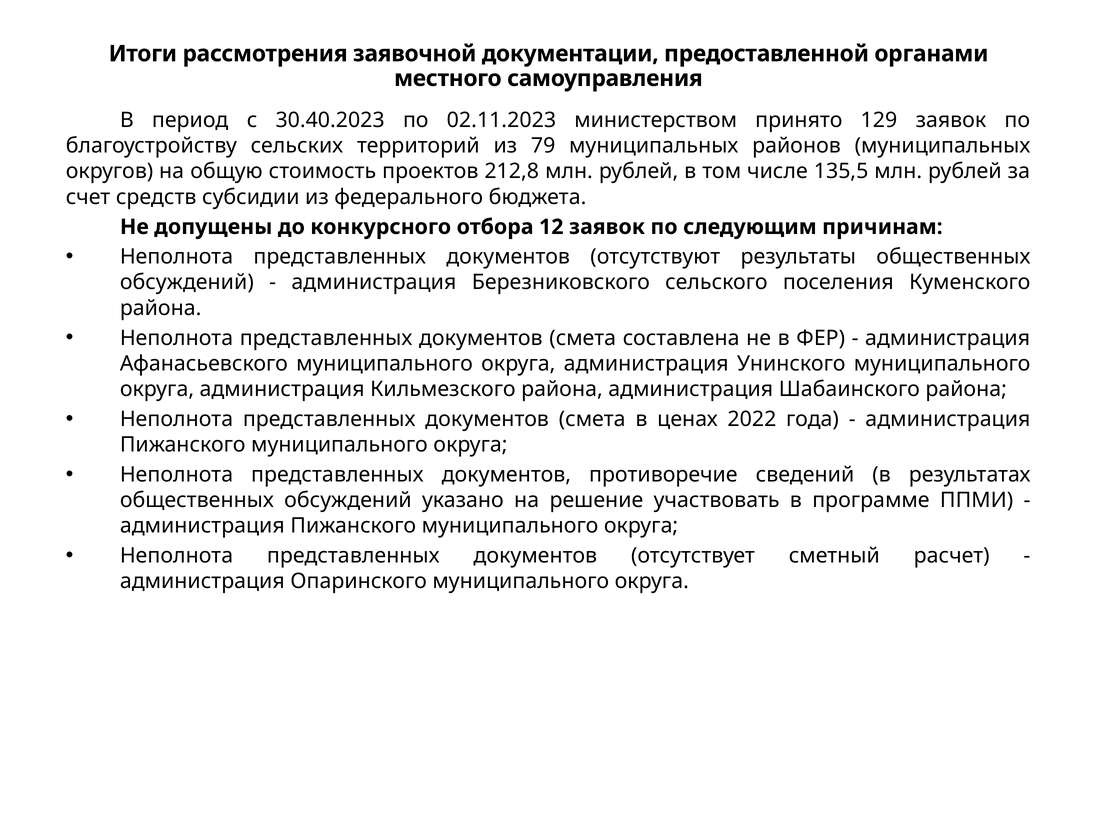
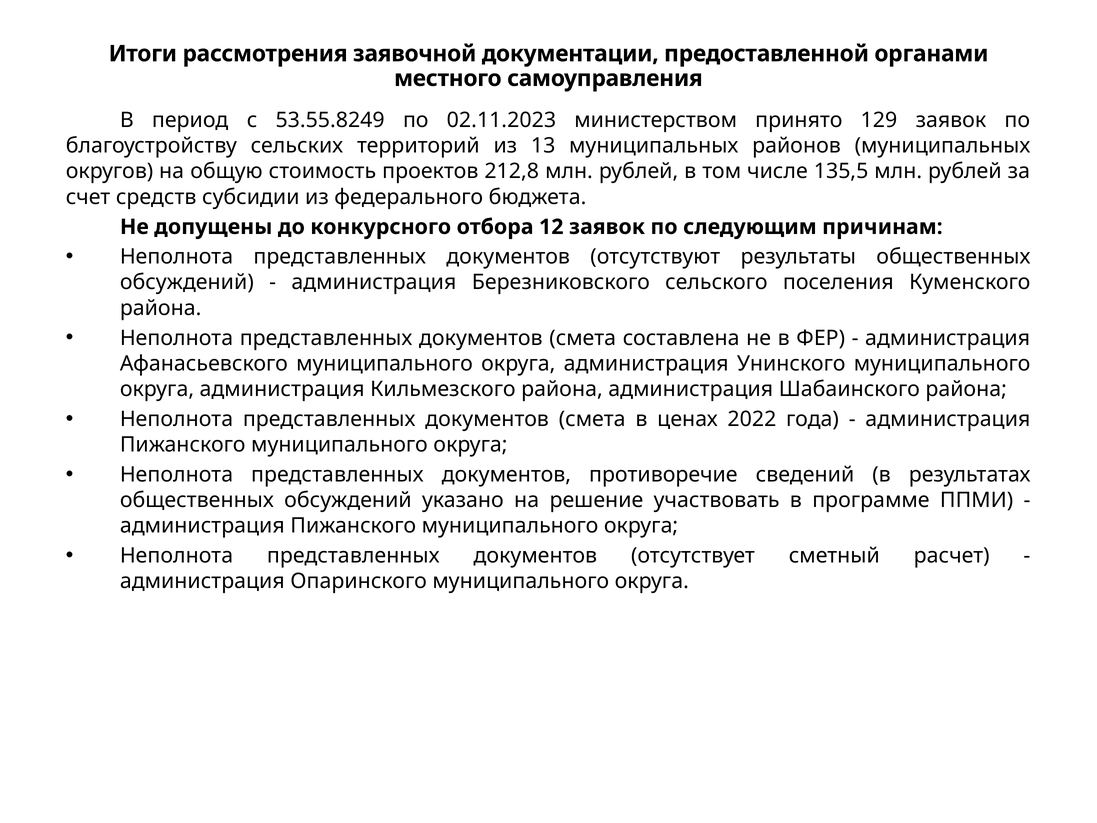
30.40.2023: 30.40.2023 -> 53.55.8249
79: 79 -> 13
